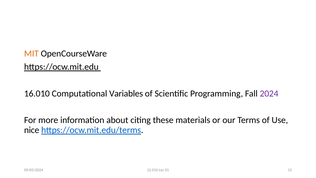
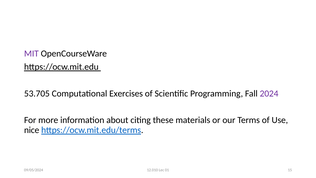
MIT colour: orange -> purple
16.010: 16.010 -> 53.705
Variables: Variables -> Exercises
